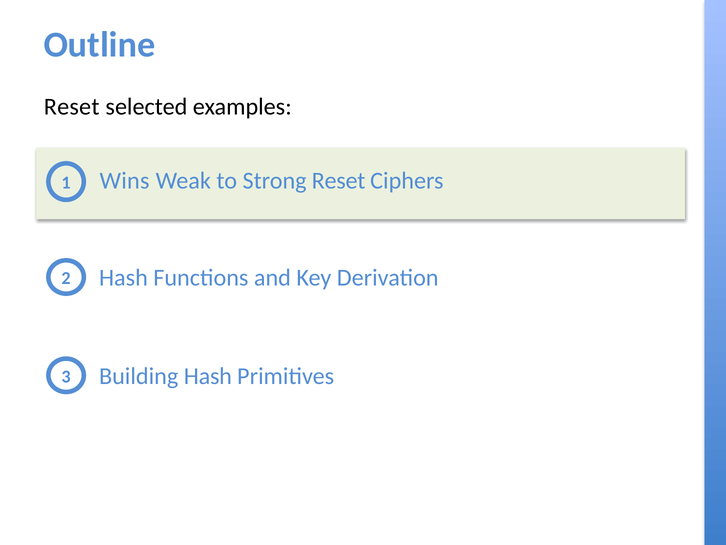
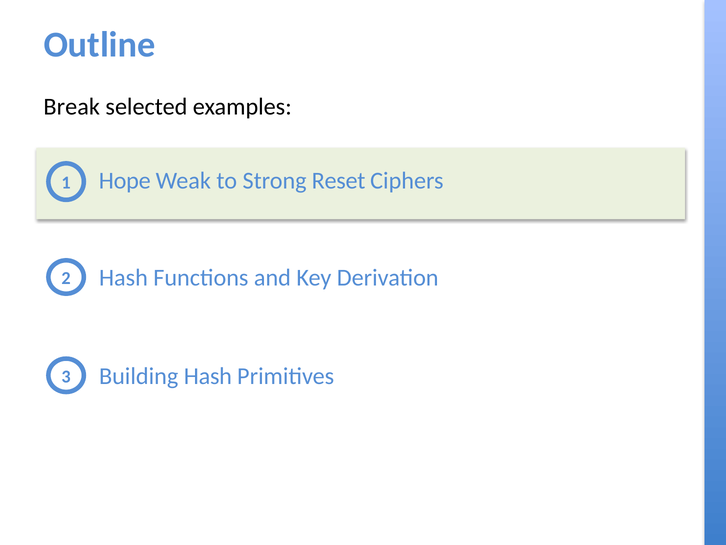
Reset at (72, 107): Reset -> Break
Wins: Wins -> Hope
